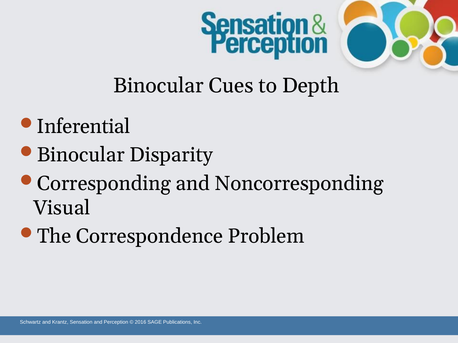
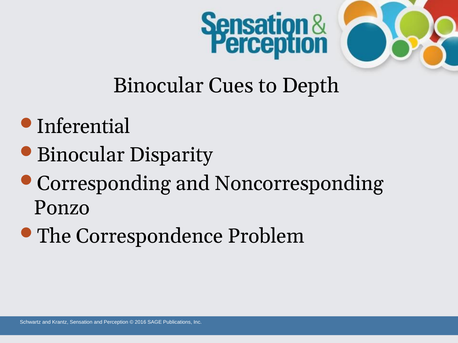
Visual: Visual -> Ponzo
